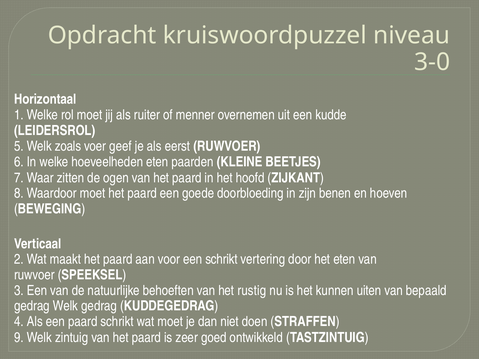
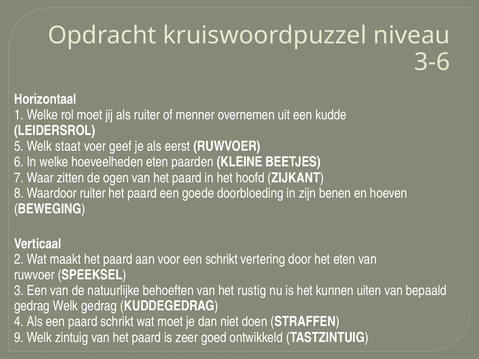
3-0: 3-0 -> 3-6
zoals: zoals -> staat
Waardoor moet: moet -> ruiter
